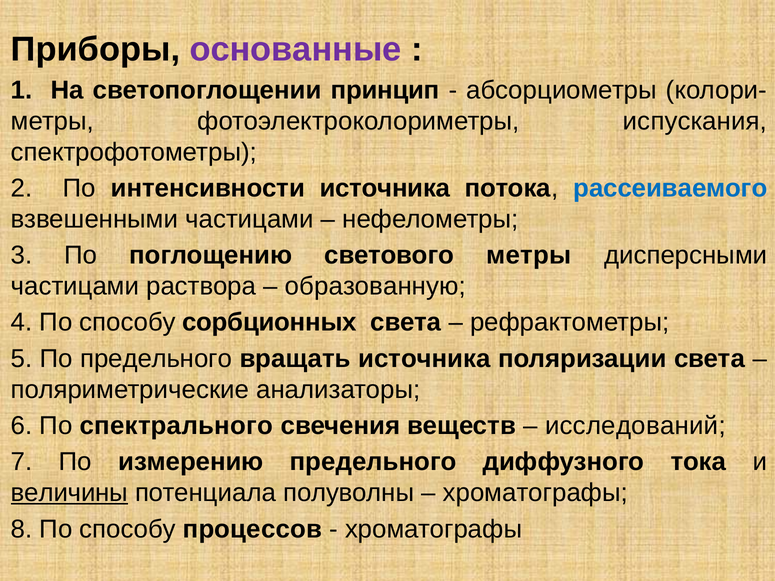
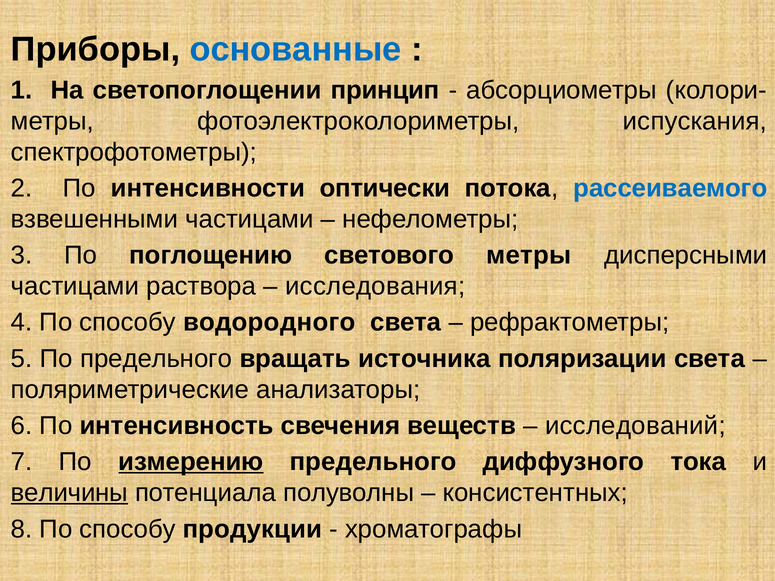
основанные colour: purple -> blue
интенсивности источника: источника -> оптически
образованную: образованную -> исследования
сорбционных: сорбционных -> водородного
спектрального: спектрального -> интенсивность
измерению underline: none -> present
хроматографы at (535, 493): хроматографы -> консистентных
процессов: процессов -> продукции
